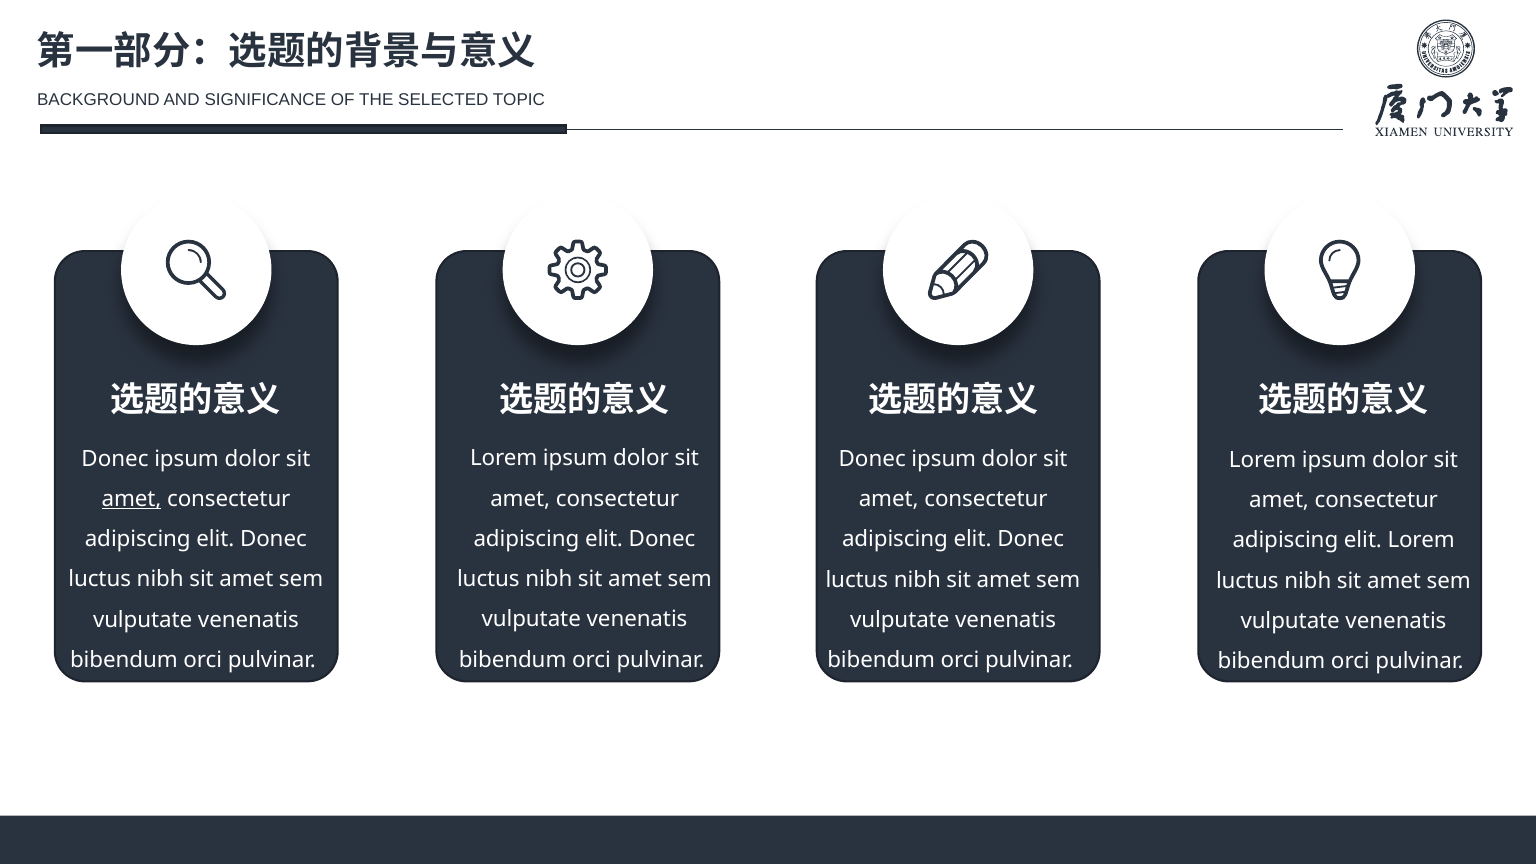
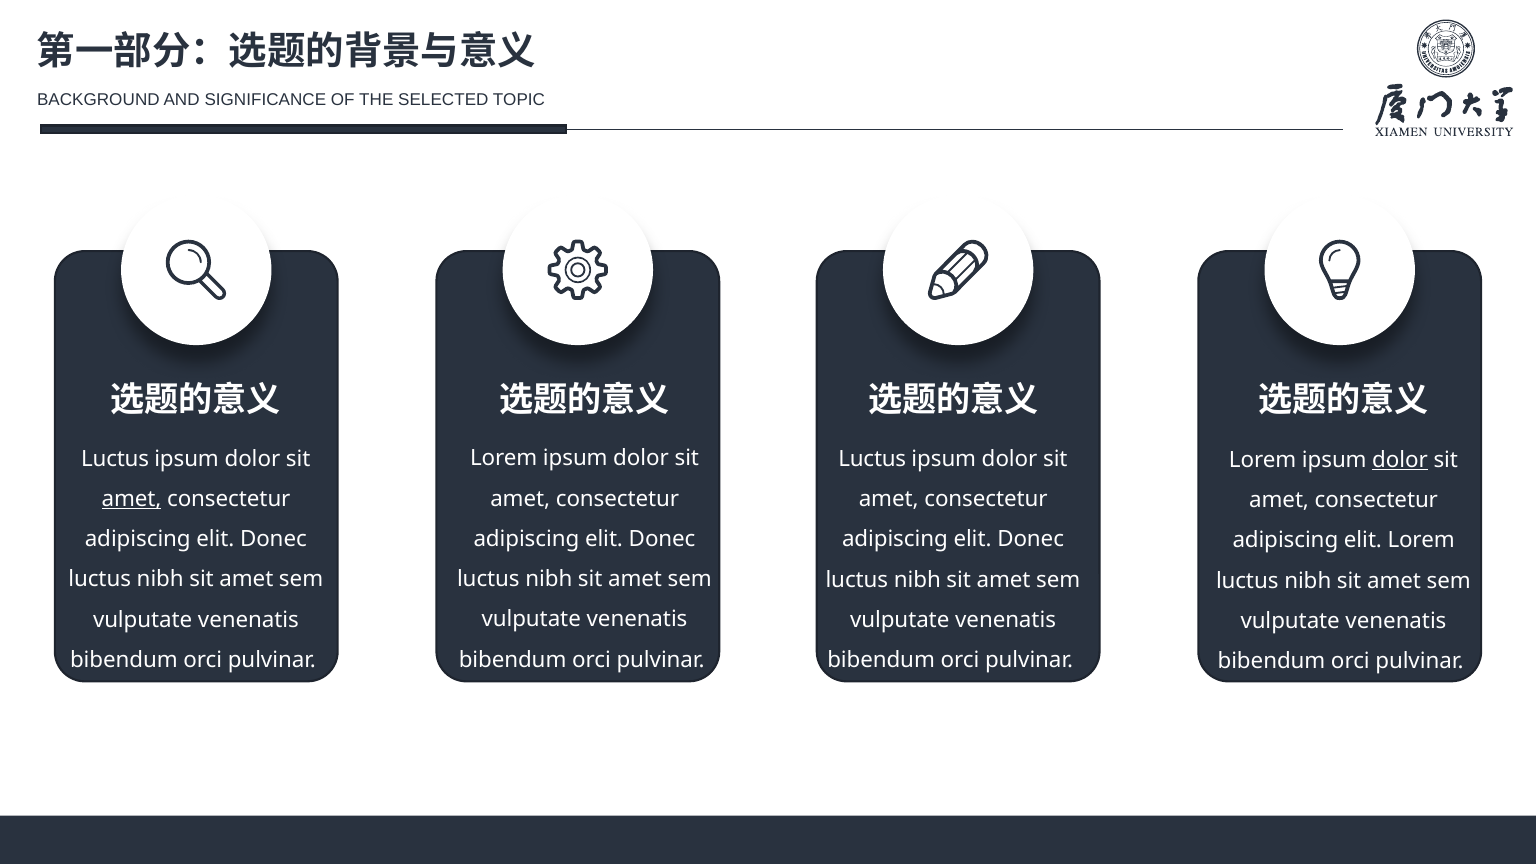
Donec at (115, 459): Donec -> Luctus
Donec at (872, 459): Donec -> Luctus
dolor at (1400, 460) underline: none -> present
